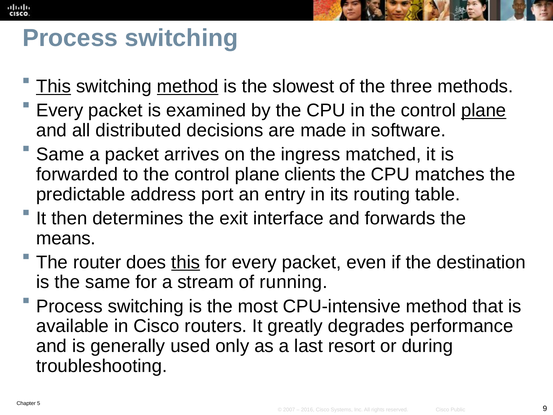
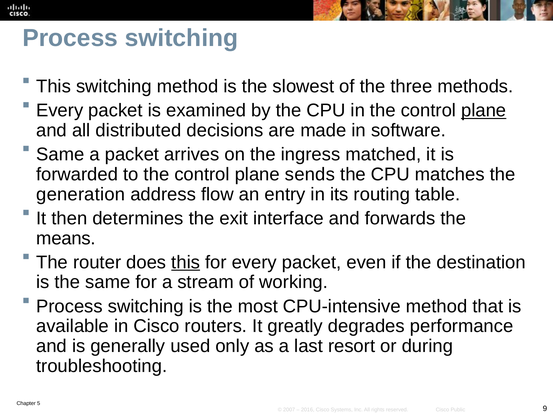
This at (54, 86) underline: present -> none
method at (188, 86) underline: present -> none
clients: clients -> sends
predictable: predictable -> generation
port: port -> flow
running: running -> working
